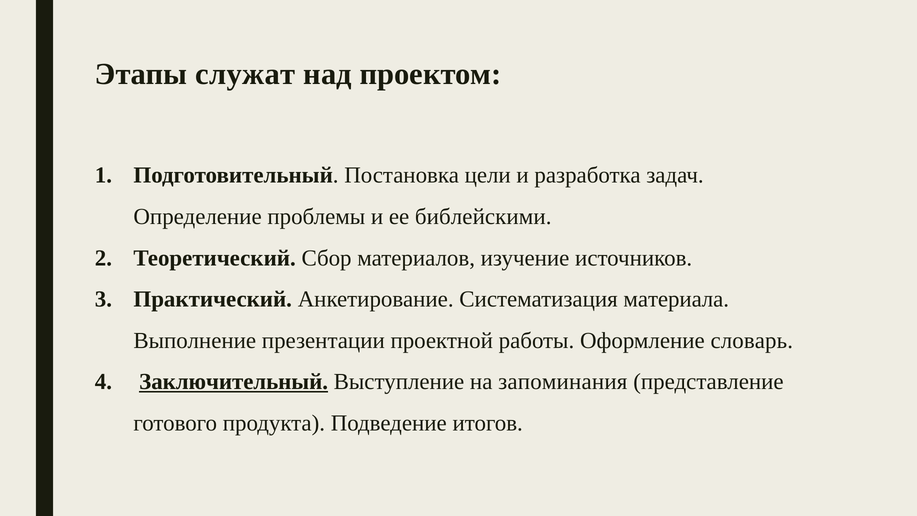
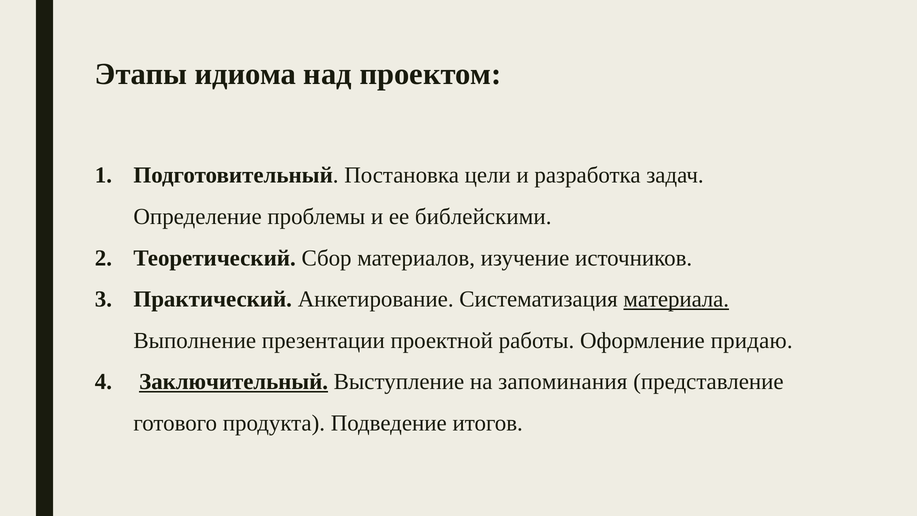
служат: служат -> идиома
материала underline: none -> present
словарь: словарь -> придаю
